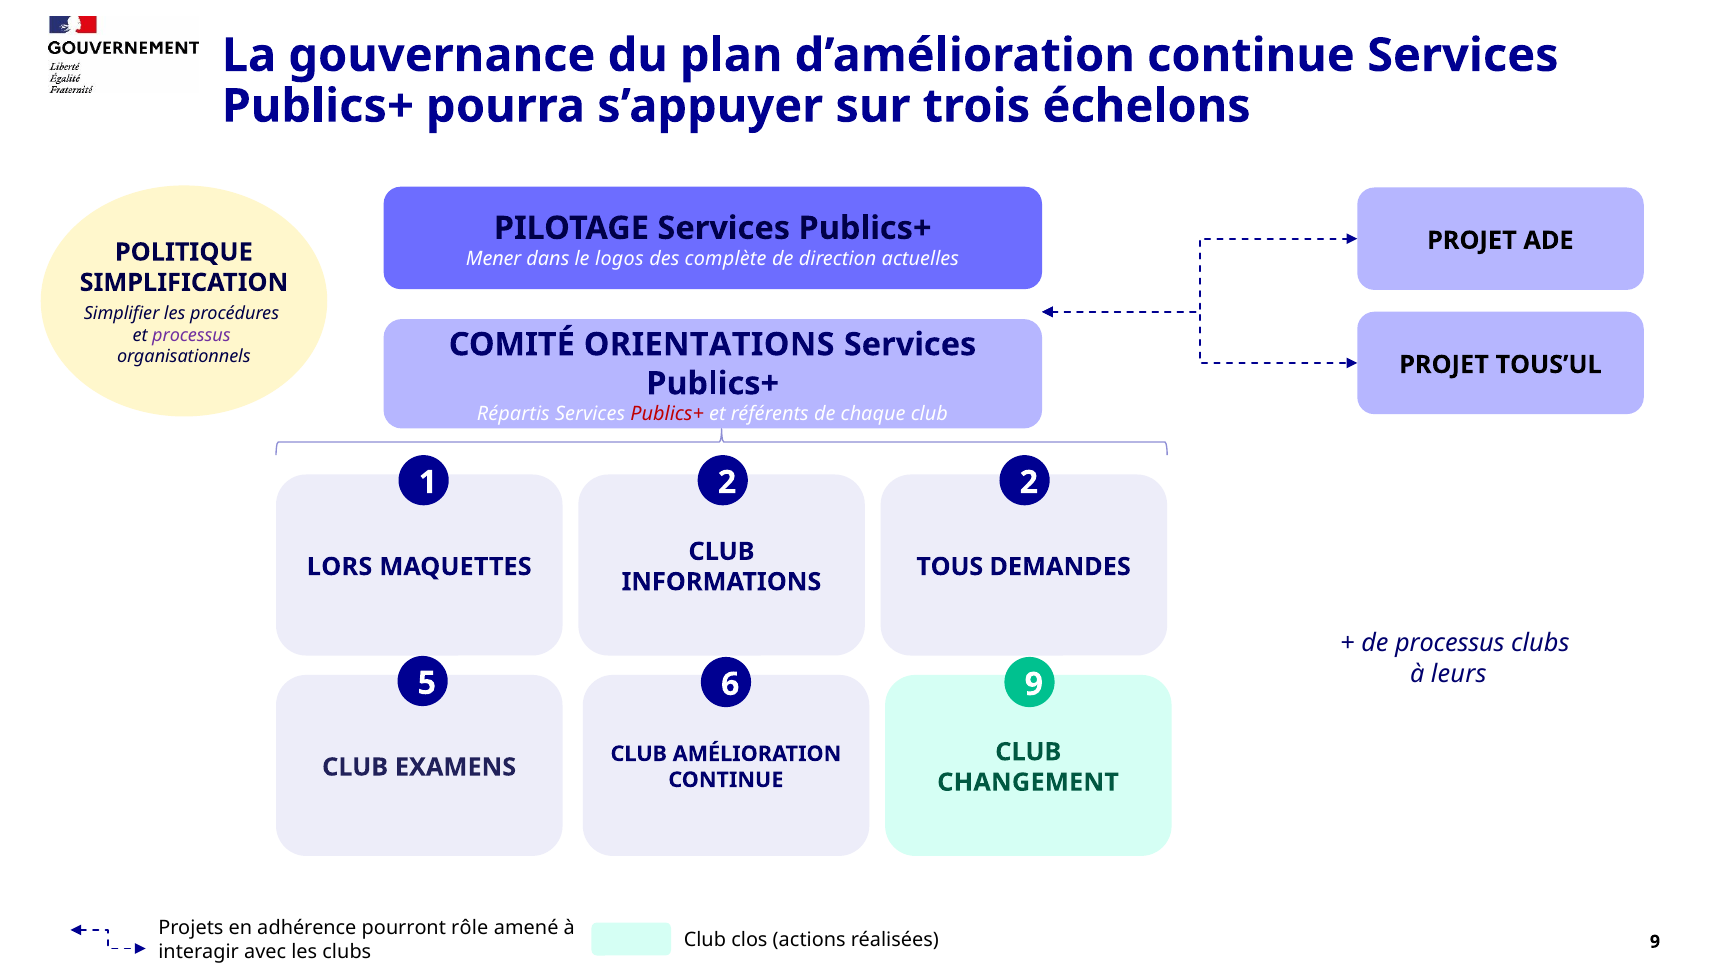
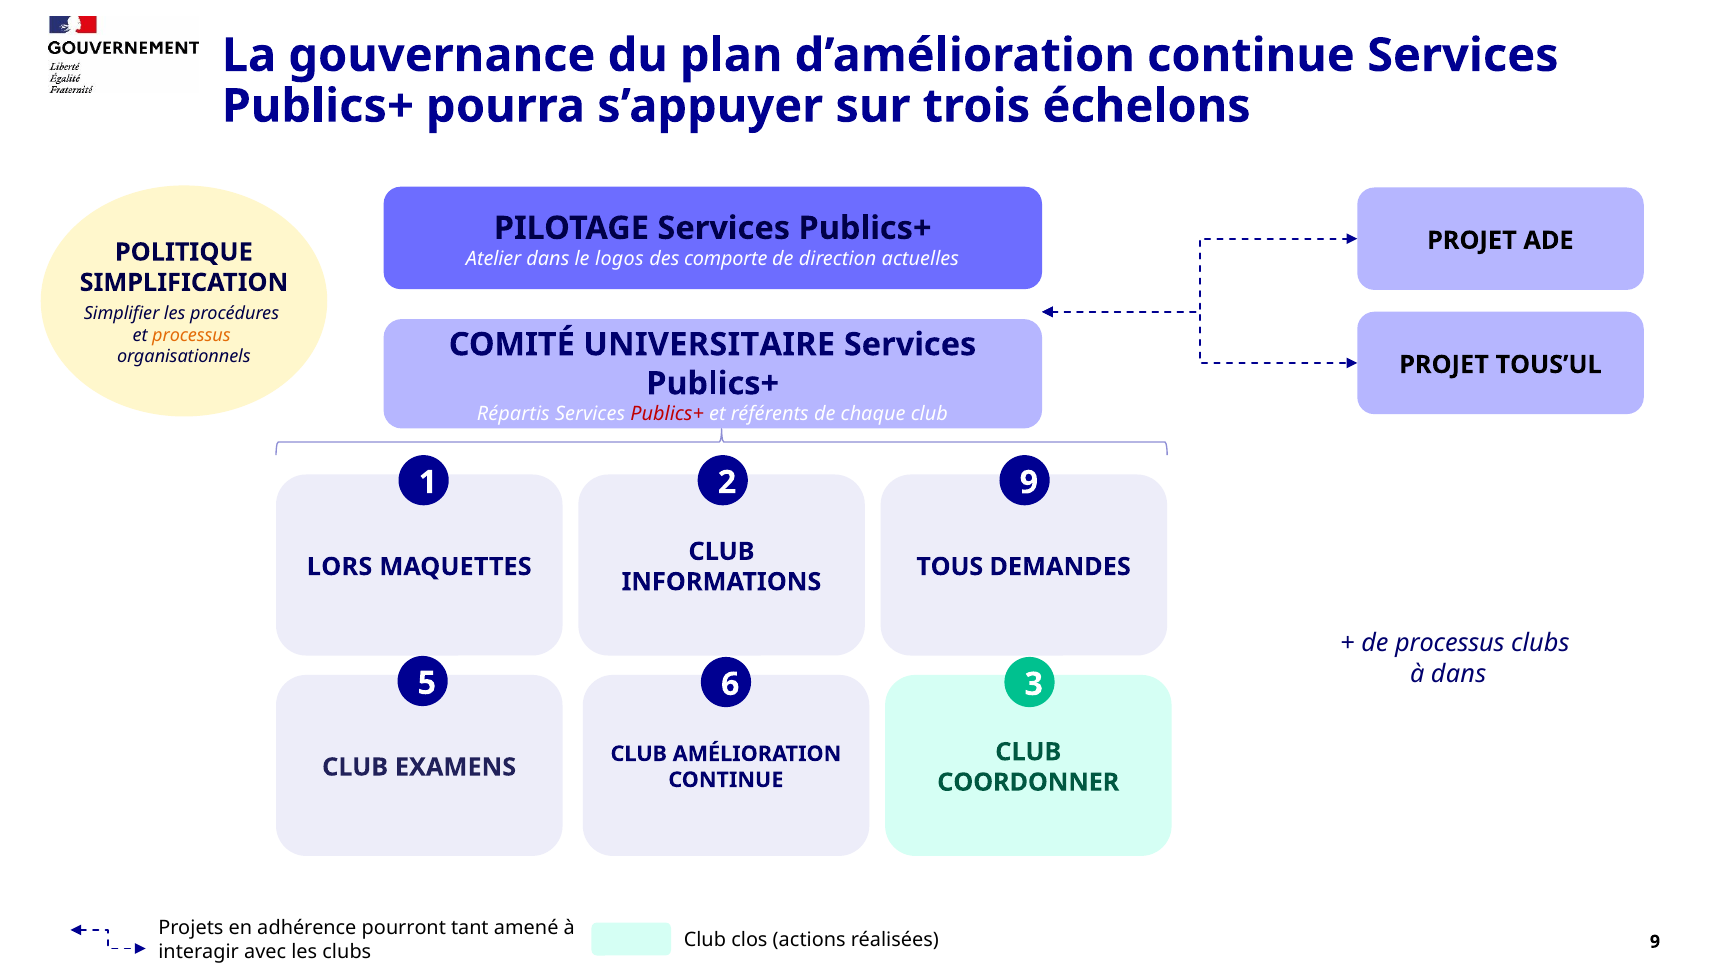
Mener: Mener -> Atelier
complète: complète -> comporte
processus at (191, 335) colour: purple -> orange
ORIENTATIONS: ORIENTATIONS -> UNIVERSITAIRE
2 2: 2 -> 9
à leurs: leurs -> dans
6 9: 9 -> 3
CHANGEMENT: CHANGEMENT -> COORDONNER
rôle: rôle -> tant
